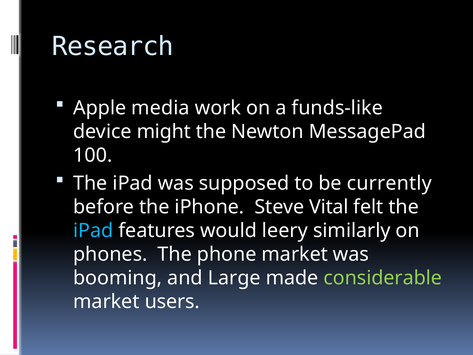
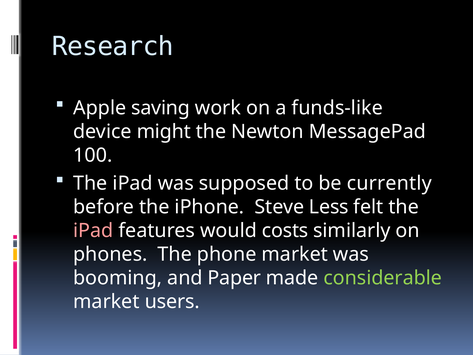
media: media -> saving
Vital: Vital -> Less
iPad at (93, 231) colour: light blue -> pink
leery: leery -> costs
Large: Large -> Paper
